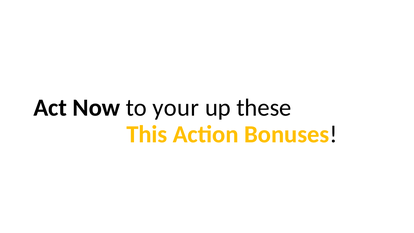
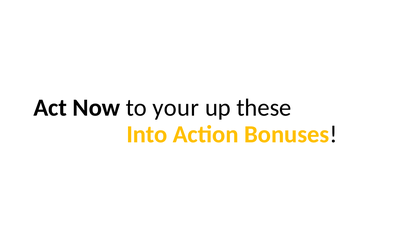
This: This -> Into
